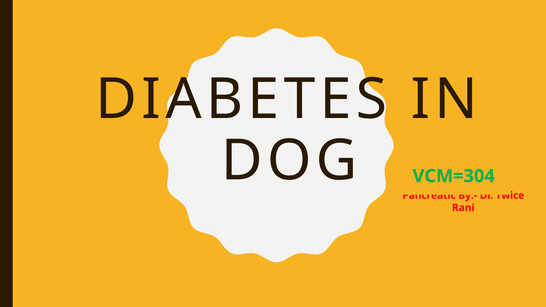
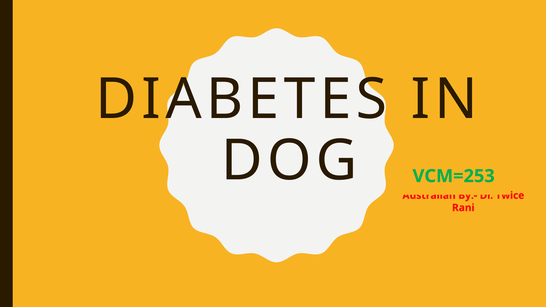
Pancreatic: Pancreatic -> Australian
VCM=304: VCM=304 -> VCM=253
